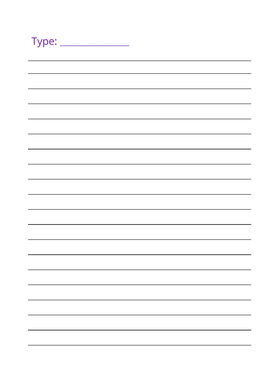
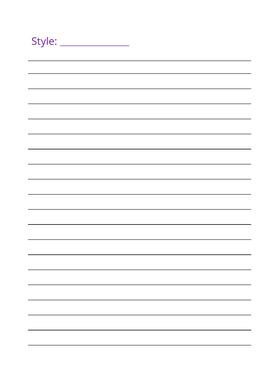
Type: Type -> Style
